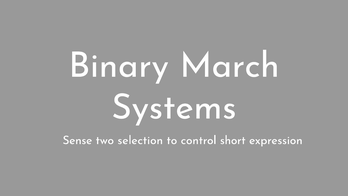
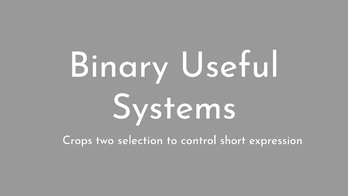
March: March -> Useful
Sense: Sense -> Crops
